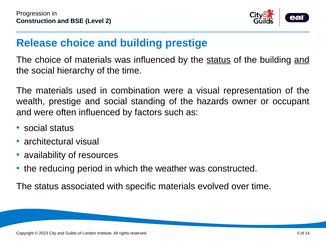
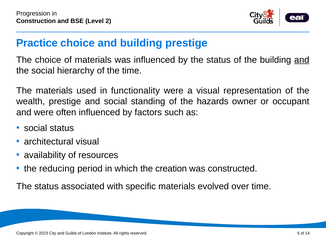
Release: Release -> Practice
status at (219, 60) underline: present -> none
combination: combination -> functionality
weather: weather -> creation
